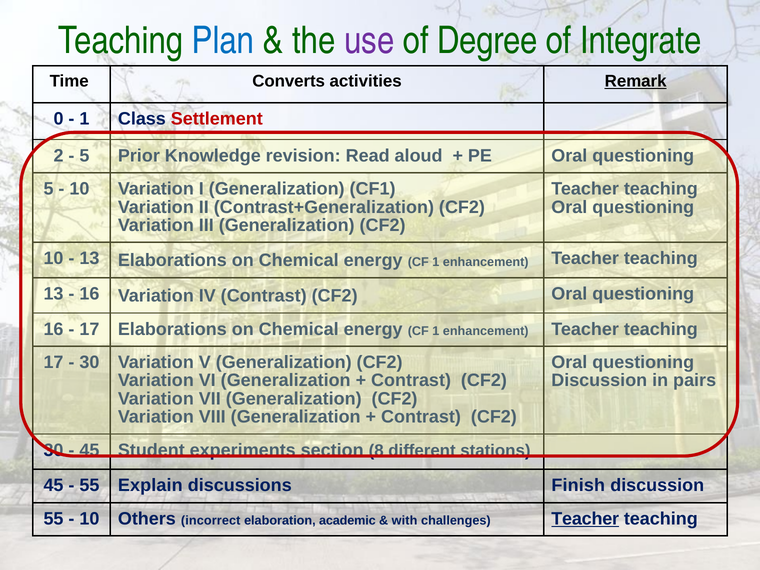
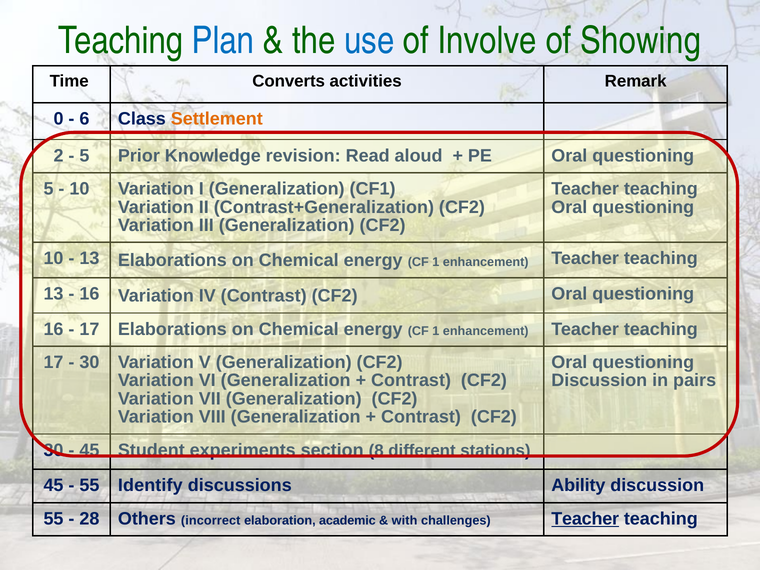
use colour: purple -> blue
Degree: Degree -> Involve
Integrate: Integrate -> Showing
Remark underline: present -> none
1 at (84, 119): 1 -> 6
Settlement colour: red -> orange
Explain: Explain -> Identify
Finish: Finish -> Ability
10 at (89, 519): 10 -> 28
